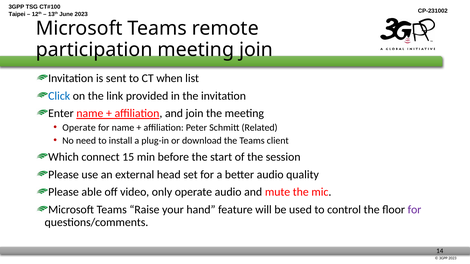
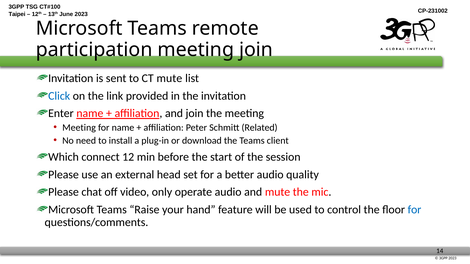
CT when: when -> mute
Operate at (79, 128): Operate -> Meeting
15: 15 -> 12
able: able -> chat
for at (414, 210) colour: purple -> blue
